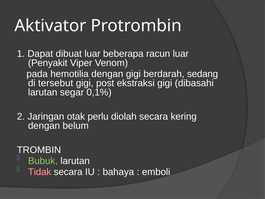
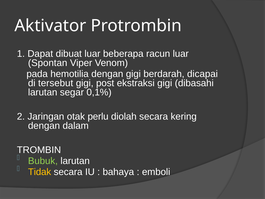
Penyakit: Penyakit -> Spontan
sedang: sedang -> dicapai
belum: belum -> dalam
Tidak colour: pink -> yellow
